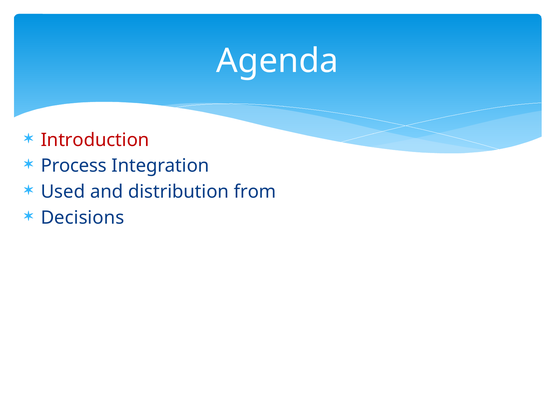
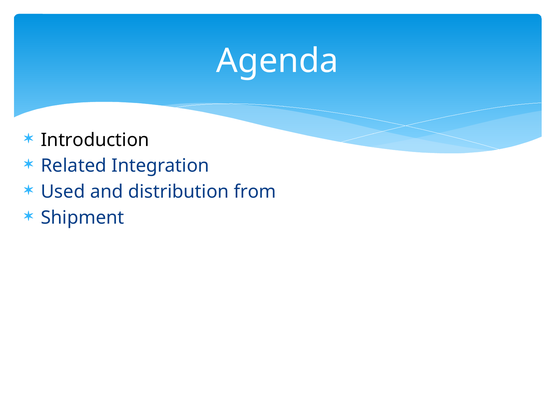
Introduction colour: red -> black
Process: Process -> Related
Decisions: Decisions -> Shipment
